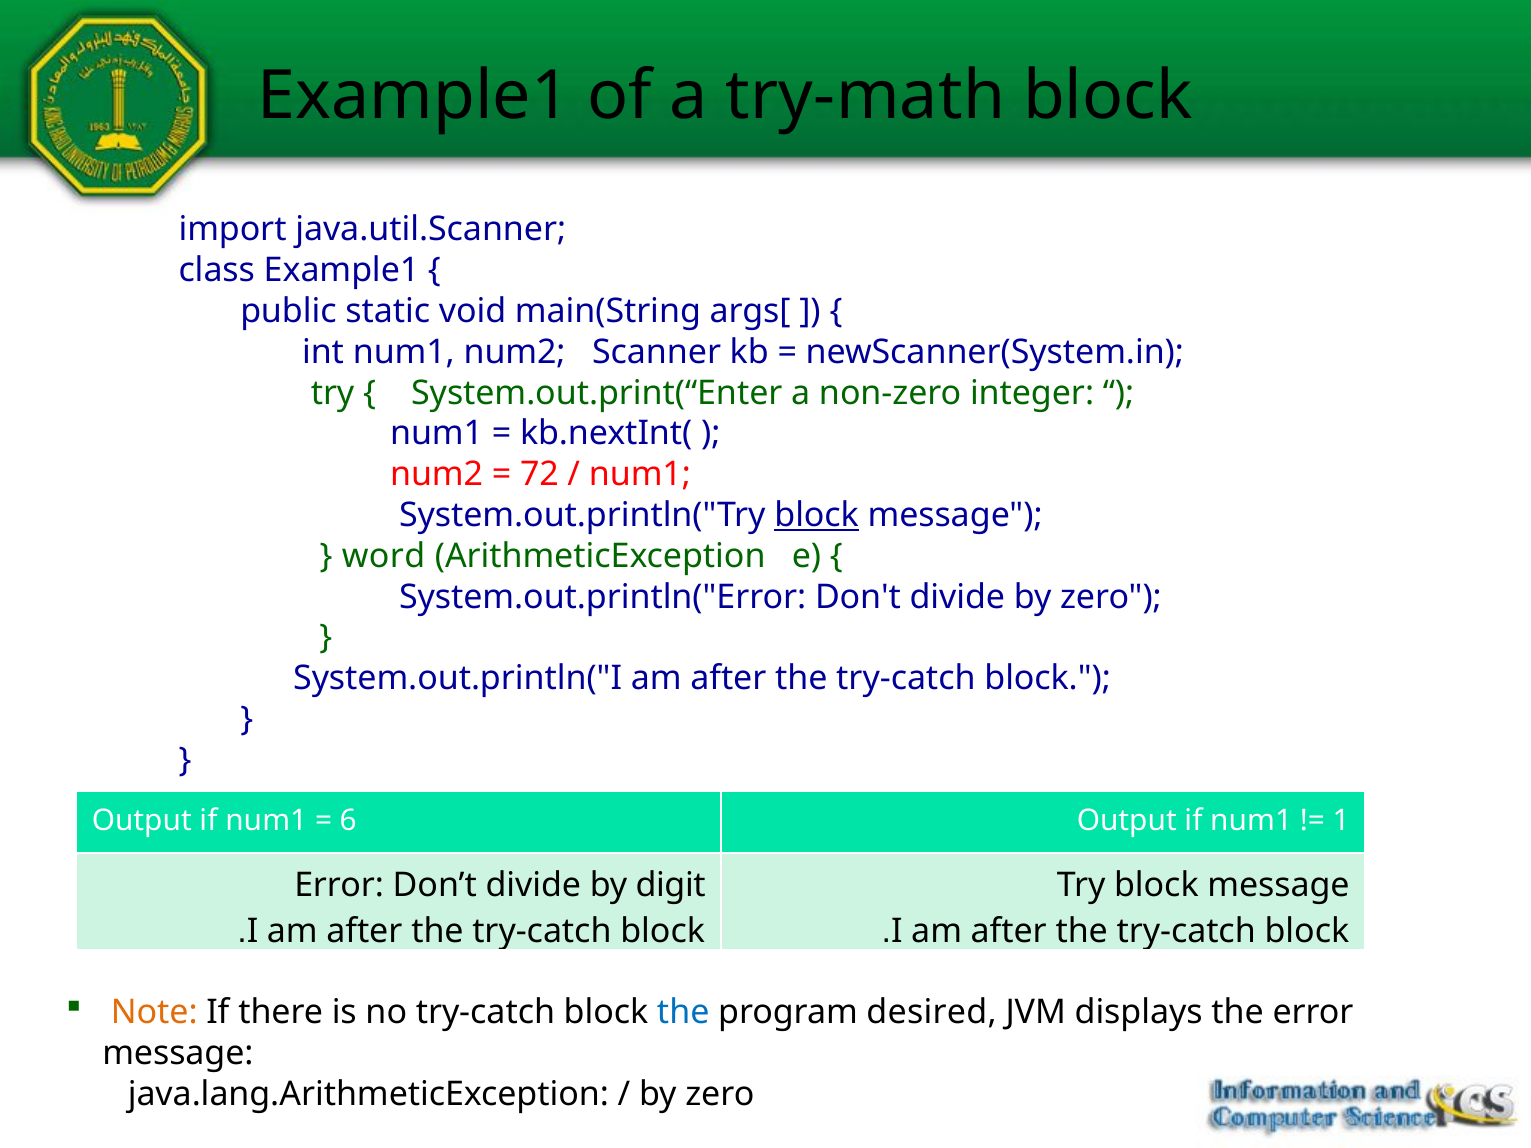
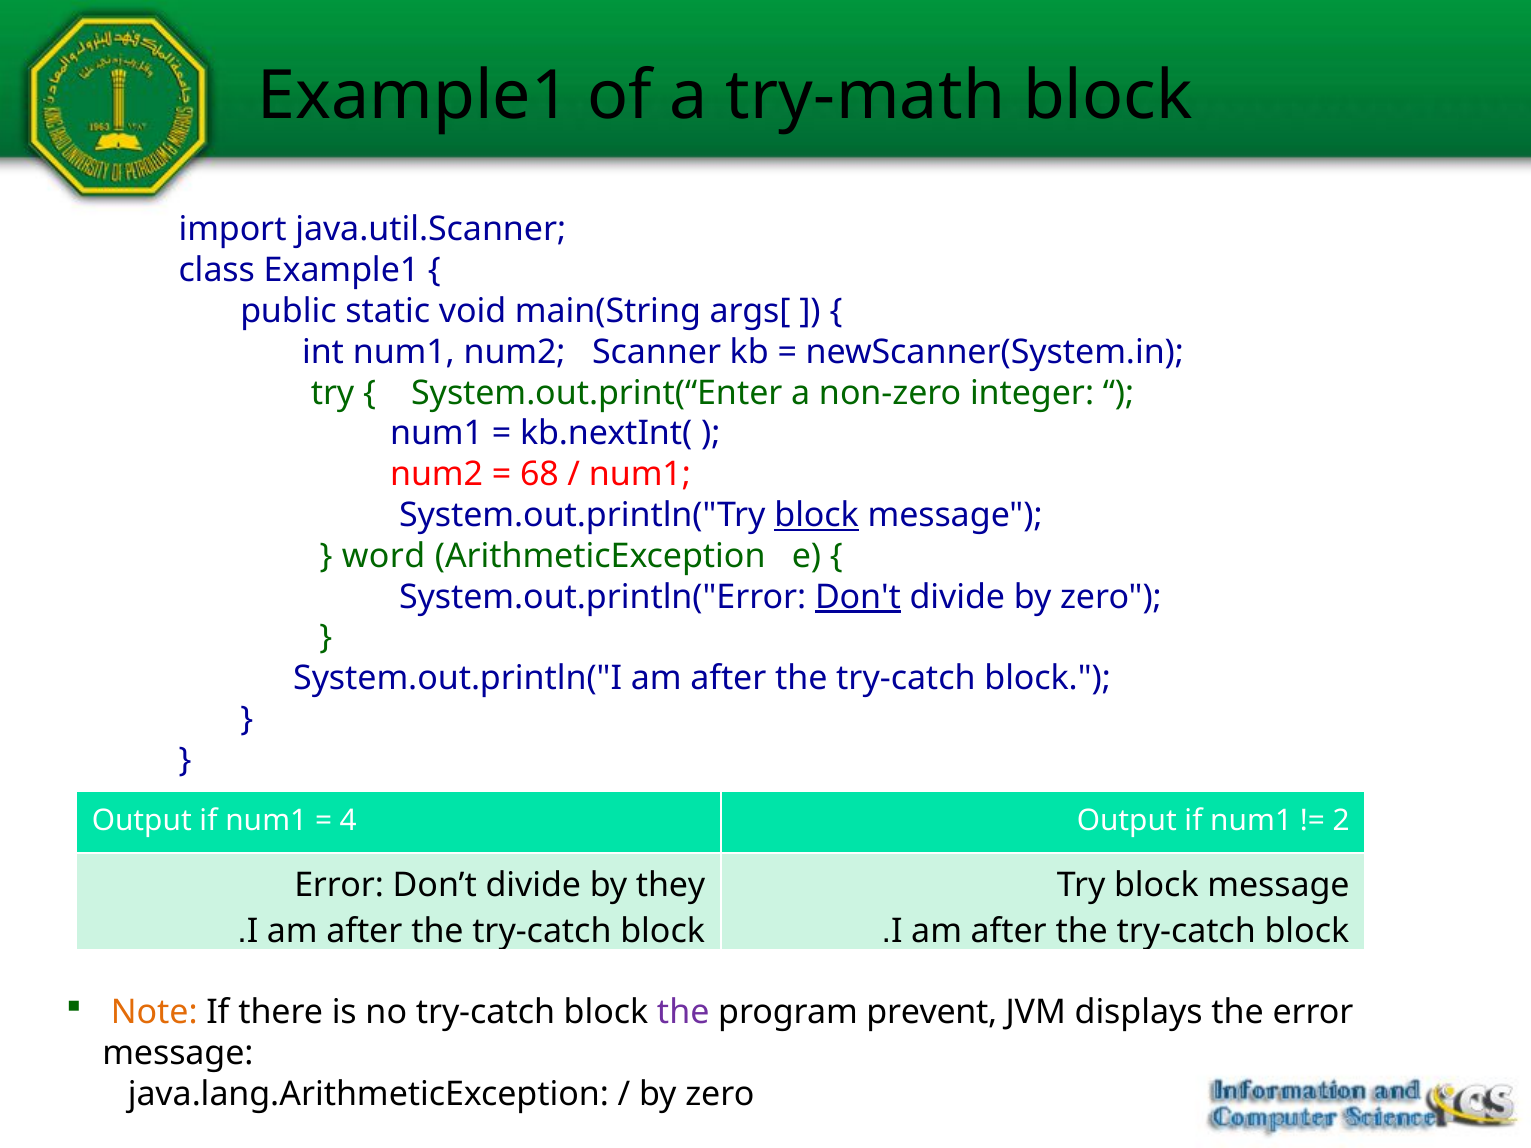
72: 72 -> 68
Don't underline: none -> present
6: 6 -> 4
1: 1 -> 2
digit: digit -> they
the at (683, 1013) colour: blue -> purple
desired: desired -> prevent
